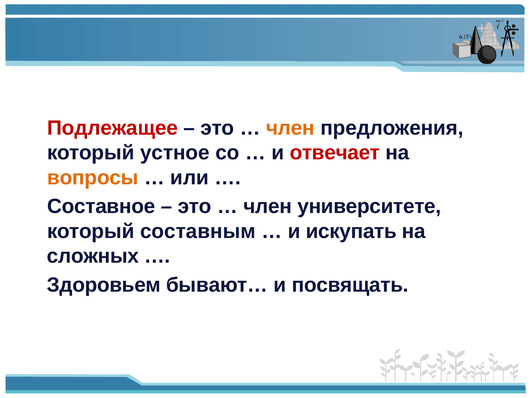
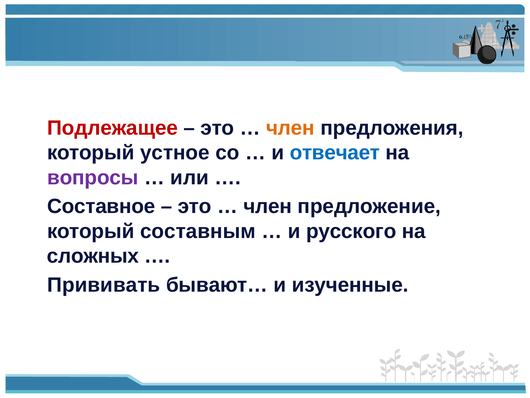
отвечает colour: red -> blue
вопросы colour: orange -> purple
университете: университете -> предложение
искупать: искупать -> русского
Здоровьем: Здоровьем -> Прививать
посвящать: посвящать -> изученные
